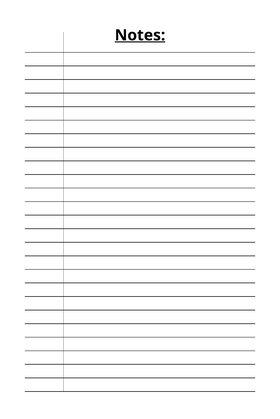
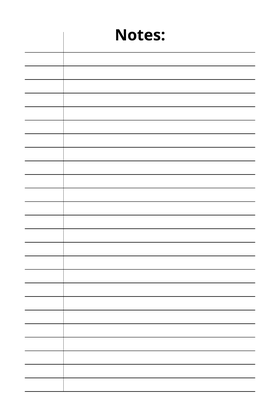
Notes underline: present -> none
